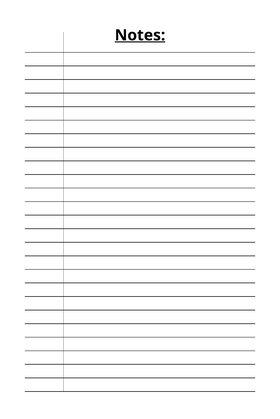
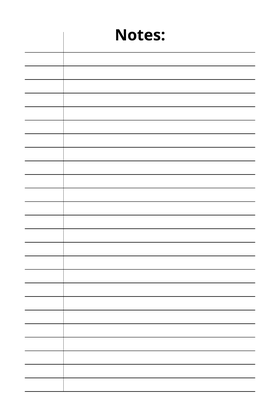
Notes underline: present -> none
